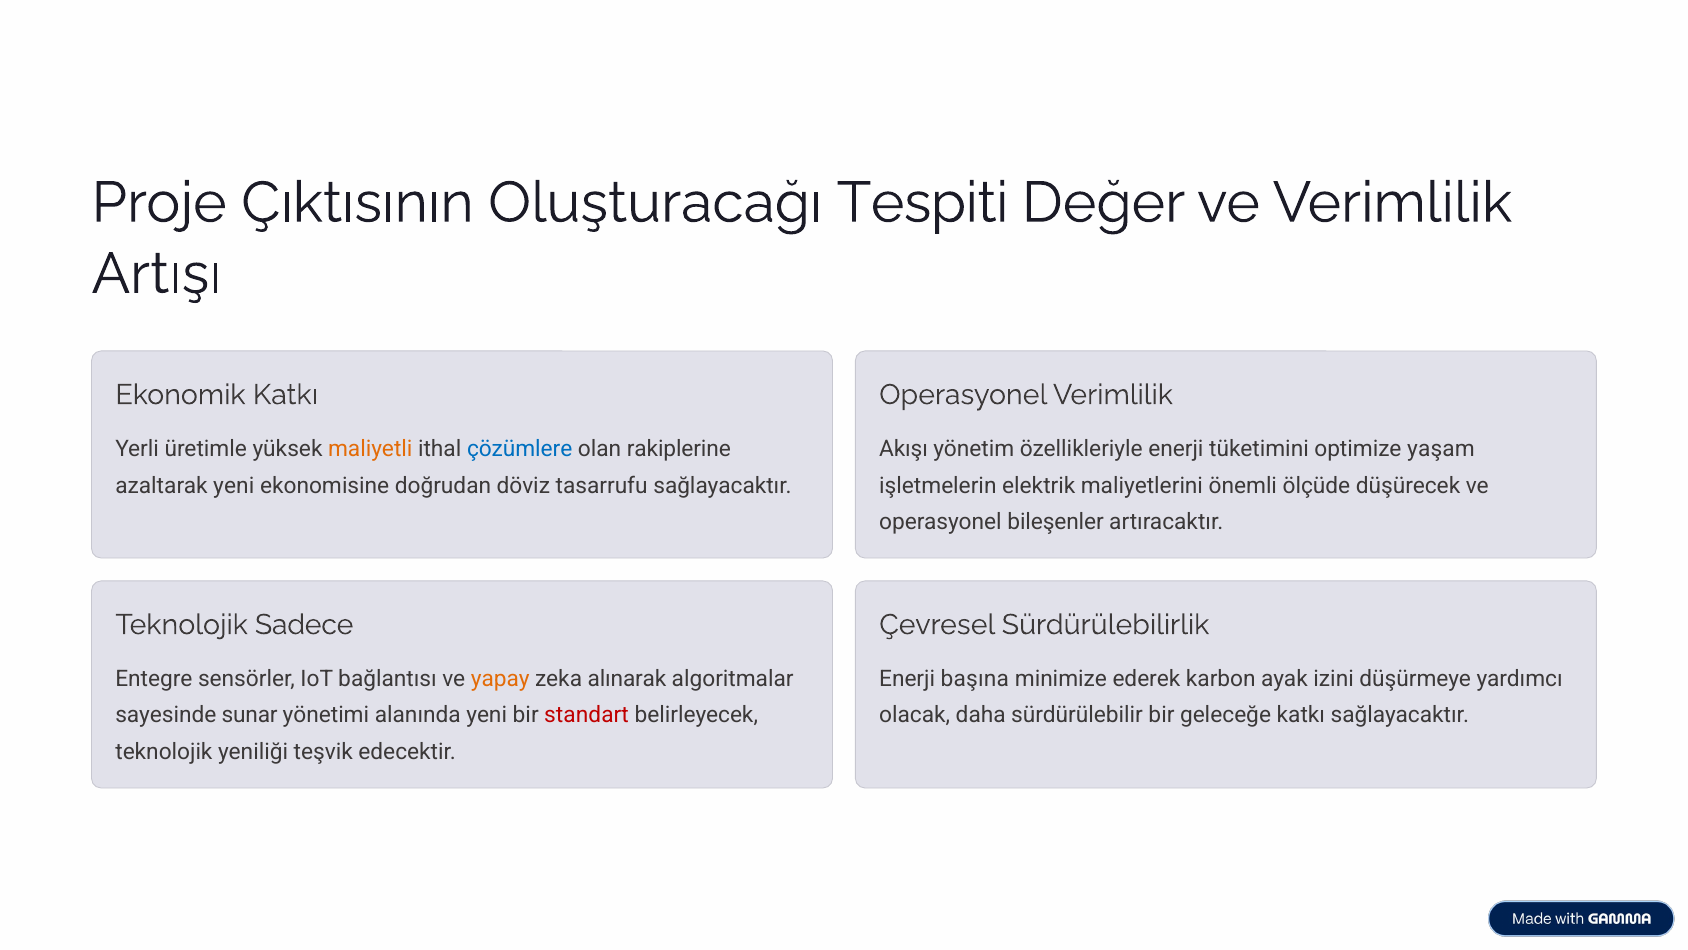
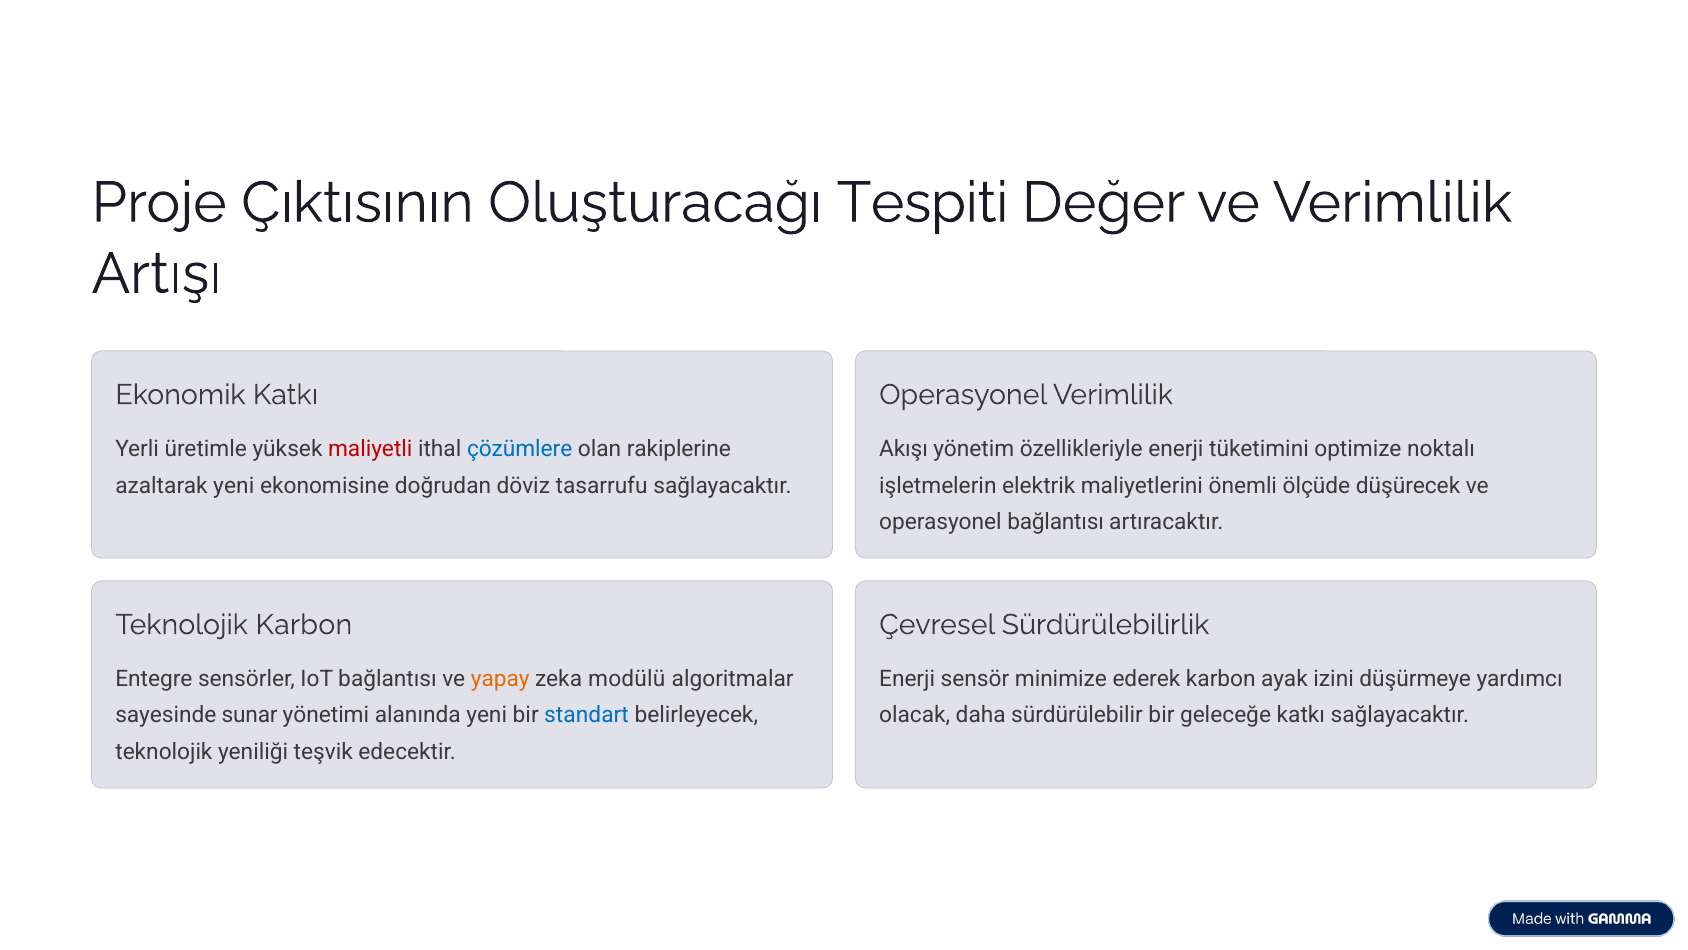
maliyetli colour: orange -> red
yaşam: yaşam -> noktalı
operasyonel bileşenler: bileşenler -> bağlantısı
Teknolojik Sadece: Sadece -> Karbon
alınarak: alınarak -> modülü
başına: başına -> sensör
standart colour: red -> blue
